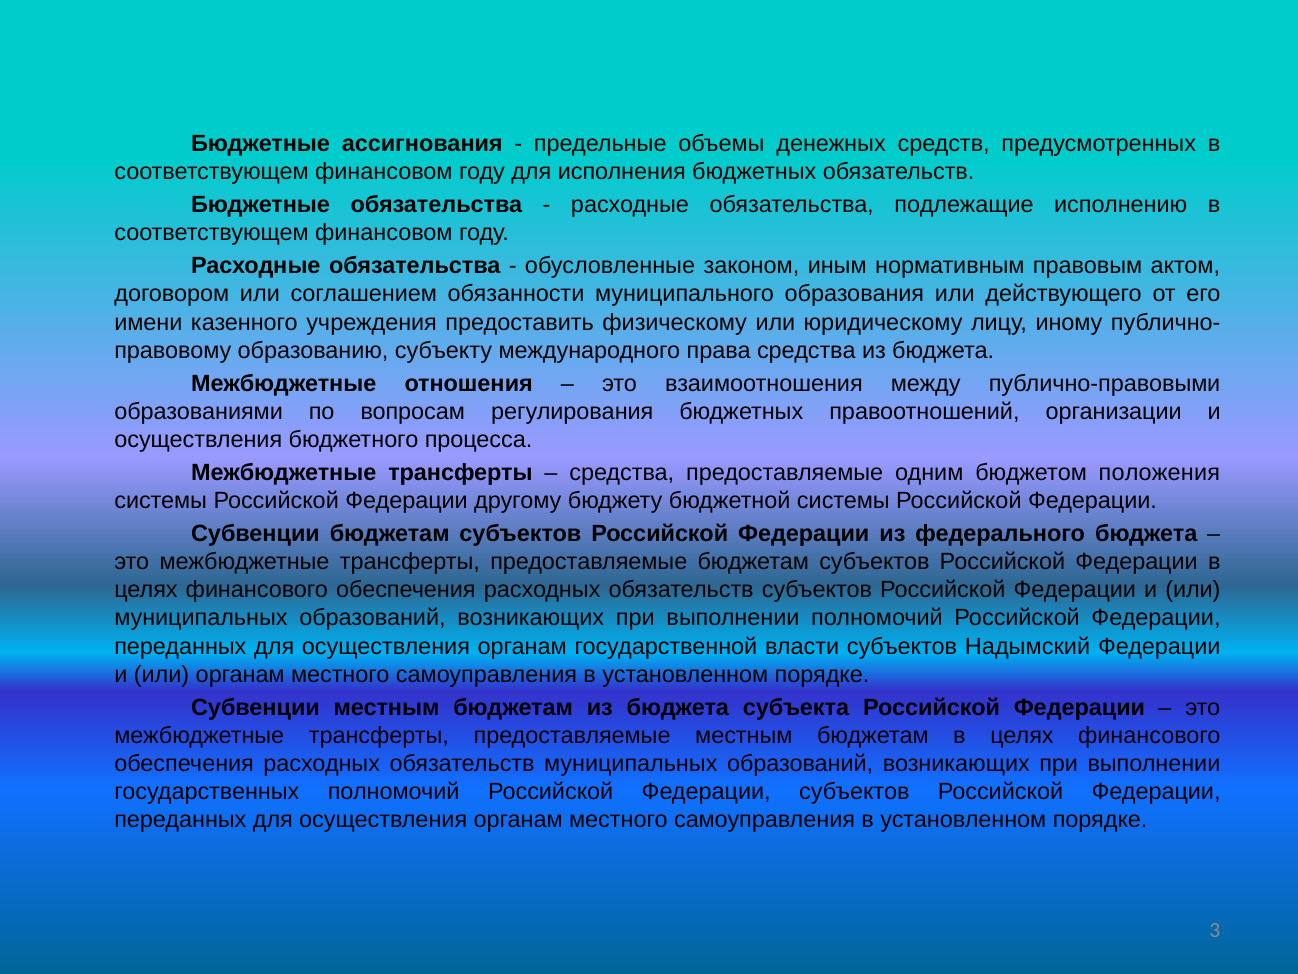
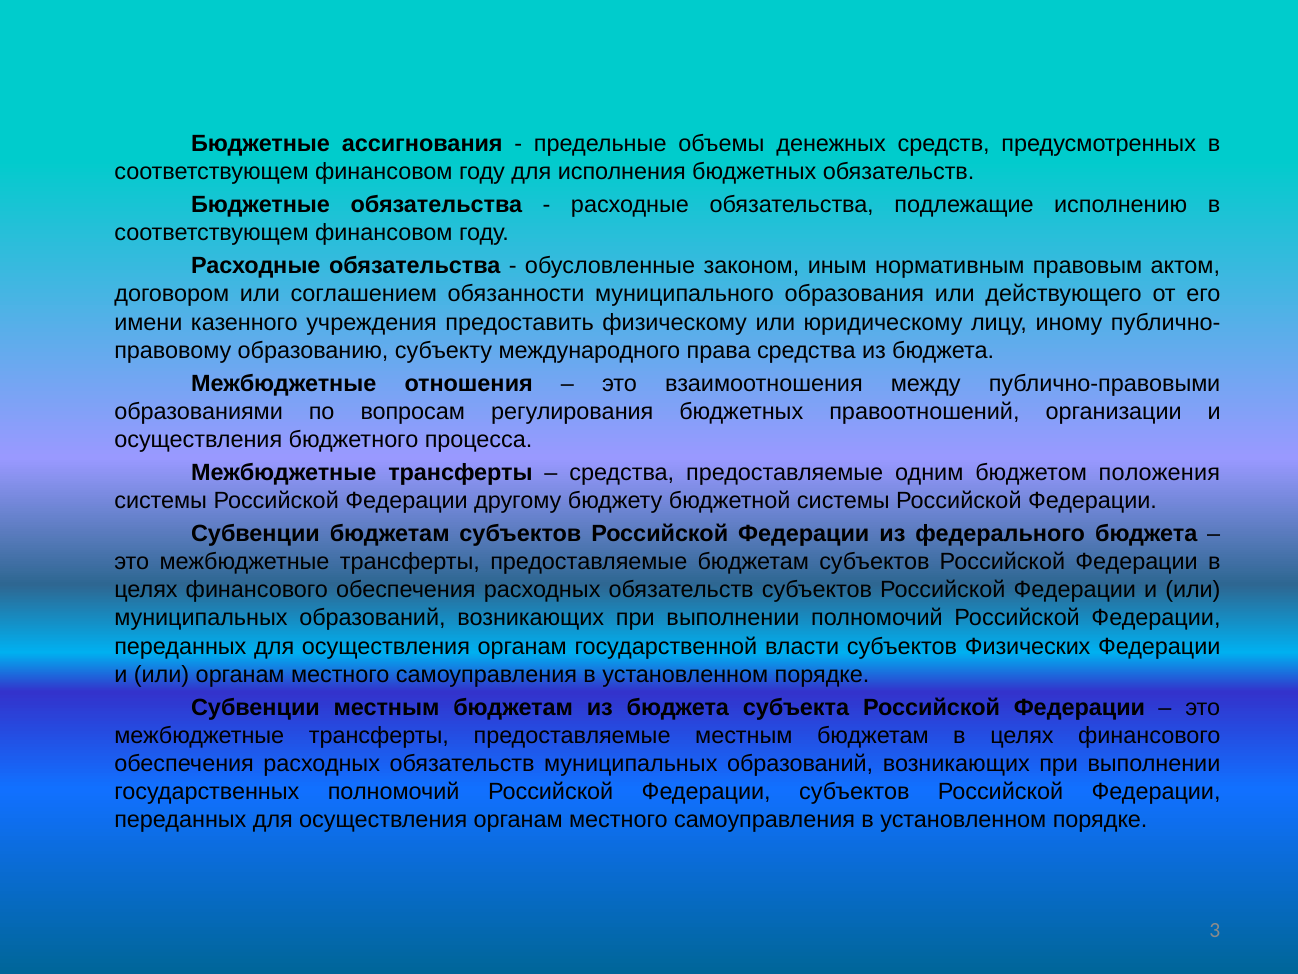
Надымский: Надымский -> Физических
